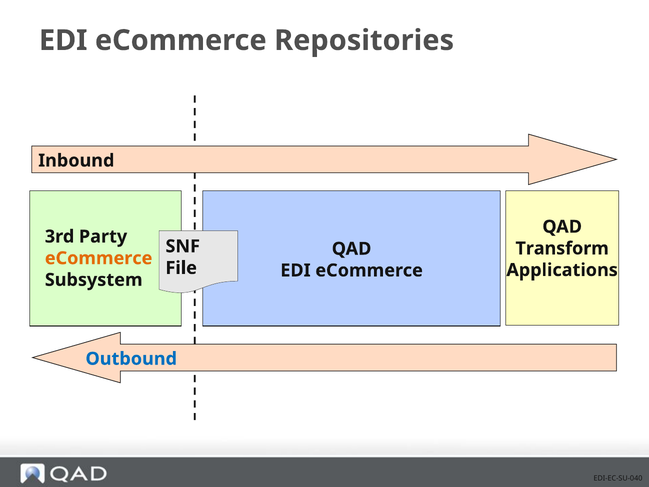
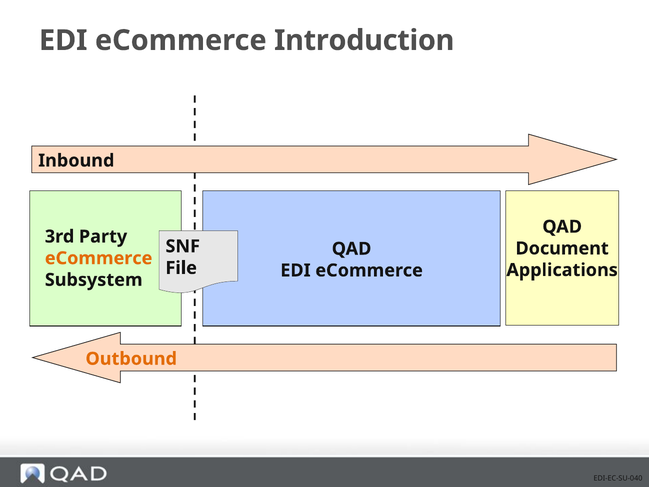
Repositories: Repositories -> Introduction
Transform: Transform -> Document
Outbound colour: blue -> orange
